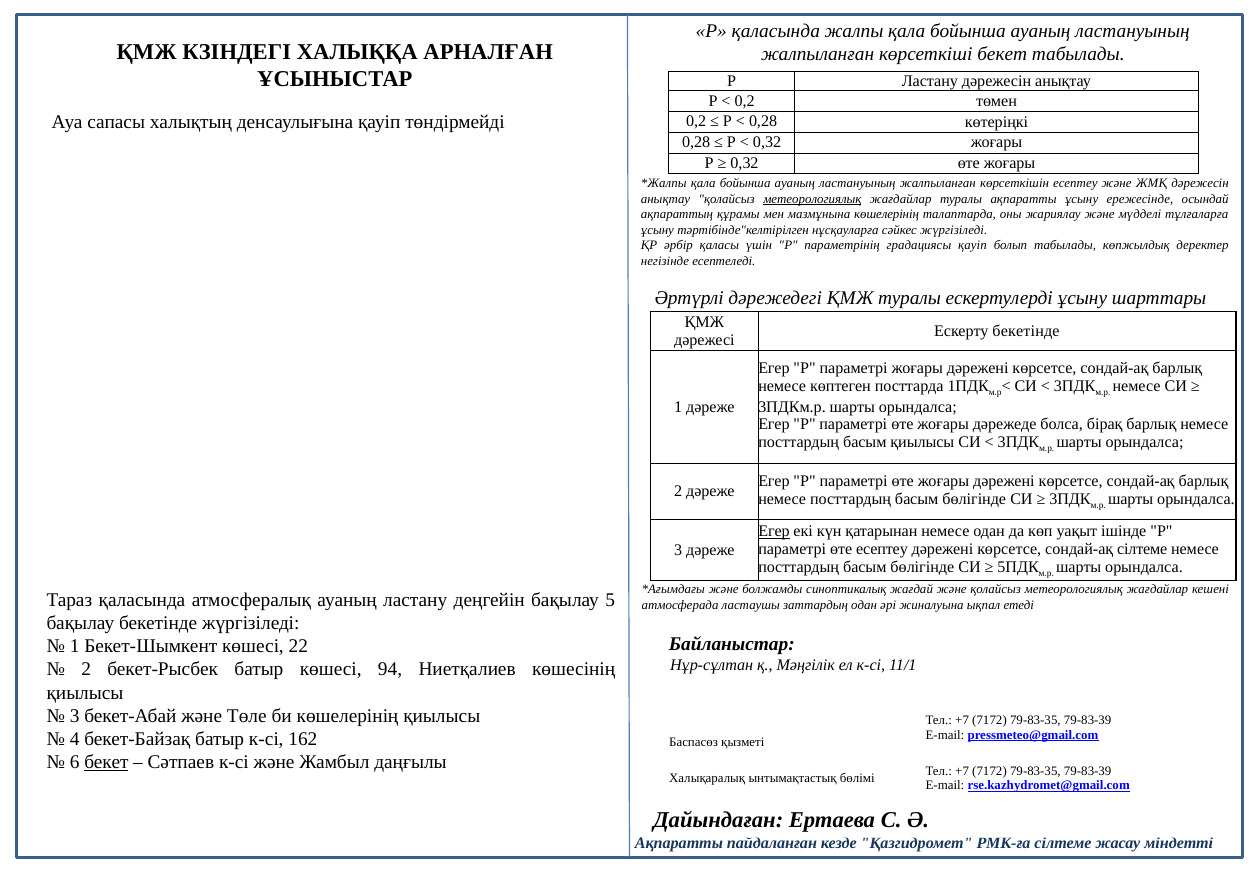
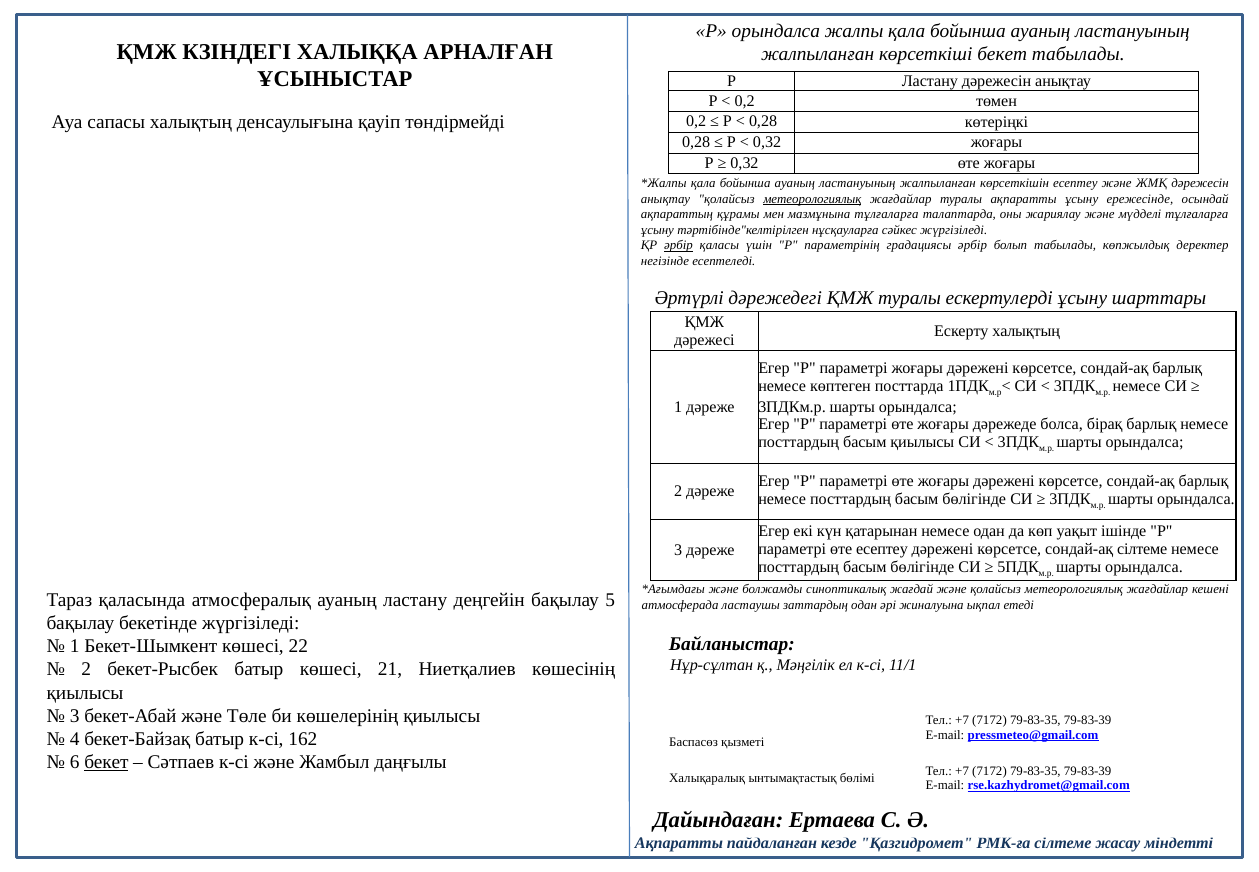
Р қаласында: қаласында -> орындалса
мазмұнына көшелерінің: көшелерінің -> тұлғаларға
әрбір at (679, 245) underline: none -> present
градациясы қауіп: қауіп -> әрбір
Ескерту бекетінде: бекетінде -> халықтың
Егер at (774, 531) underline: present -> none
94: 94 -> 21
